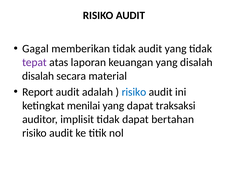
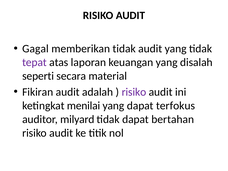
disalah at (38, 76): disalah -> seperti
Report: Report -> Fikiran
risiko at (134, 92) colour: blue -> purple
traksaksi: traksaksi -> terfokus
implisit: implisit -> milyard
